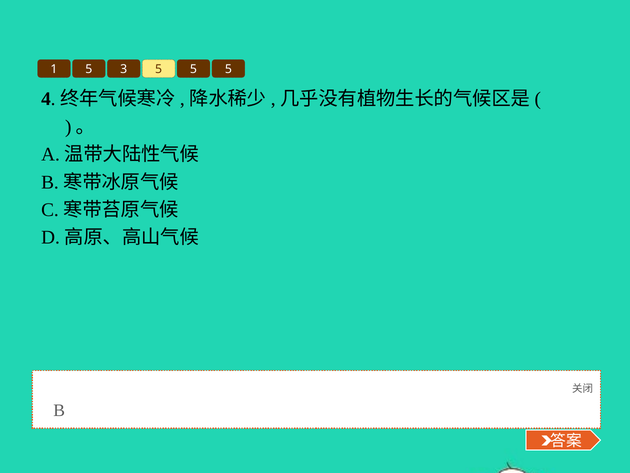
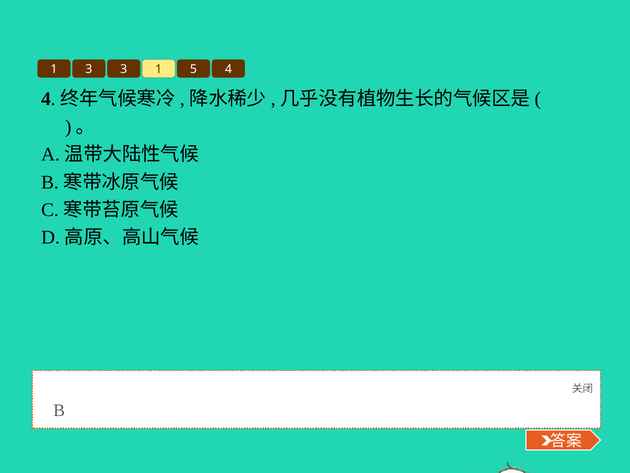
1 5: 5 -> 3
3 5: 5 -> 1
5 at (228, 69): 5 -> 4
